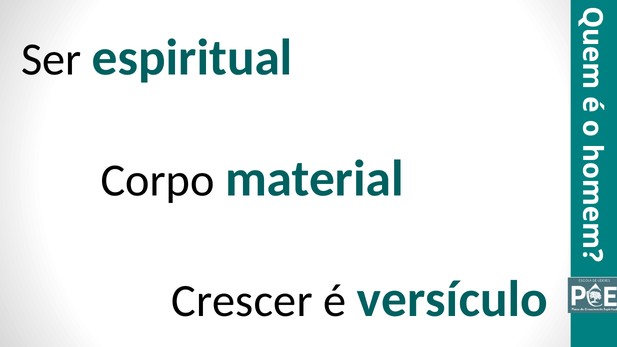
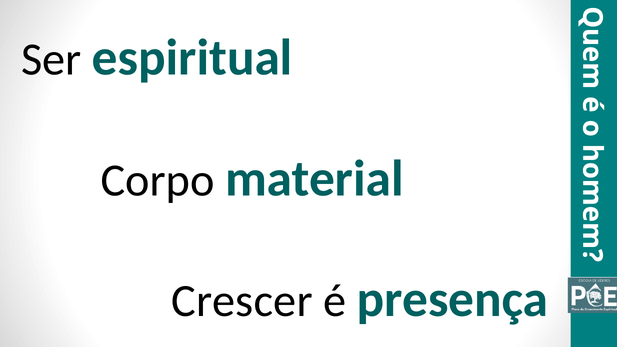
versículo: versículo -> presença
